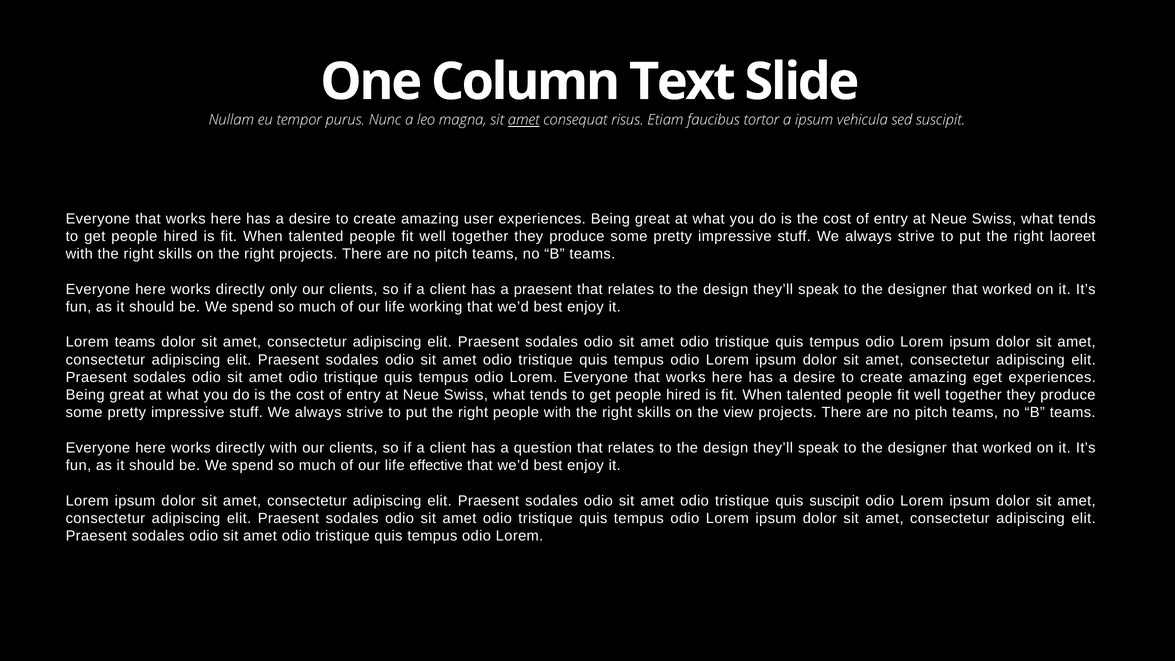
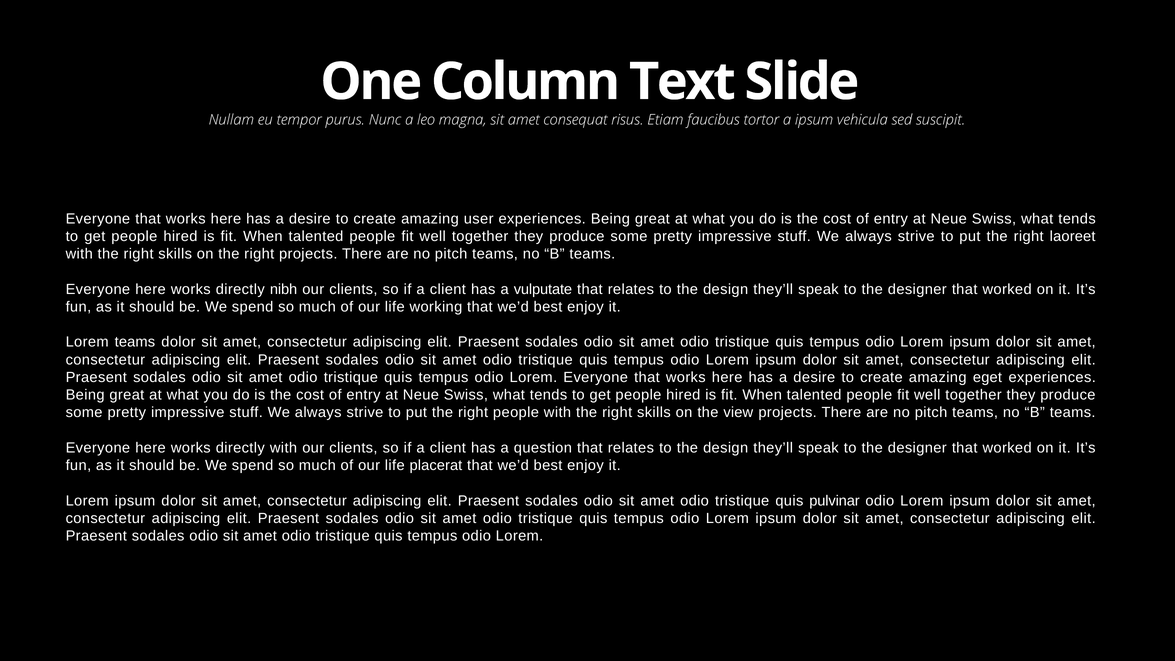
amet at (524, 120) underline: present -> none
only: only -> nibh
a praesent: praesent -> vulputate
effective: effective -> placerat
quis suscipit: suscipit -> pulvinar
